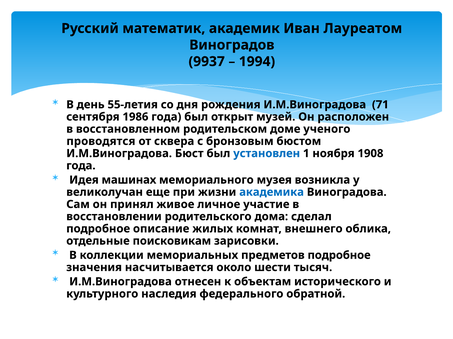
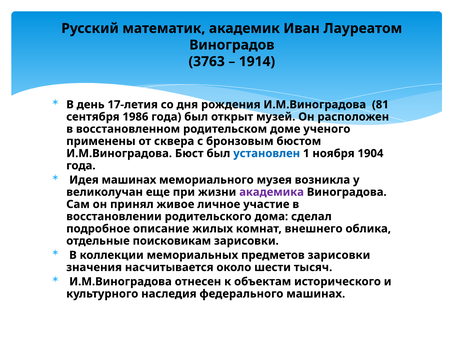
9937: 9937 -> 3763
1994: 1994 -> 1914
55-летия: 55-летия -> 17-летия
71: 71 -> 81
проводятся: проводятся -> применены
1908: 1908 -> 1904
академика colour: blue -> purple
предметов подробное: подробное -> зарисовки
федерального обратной: обратной -> машинах
